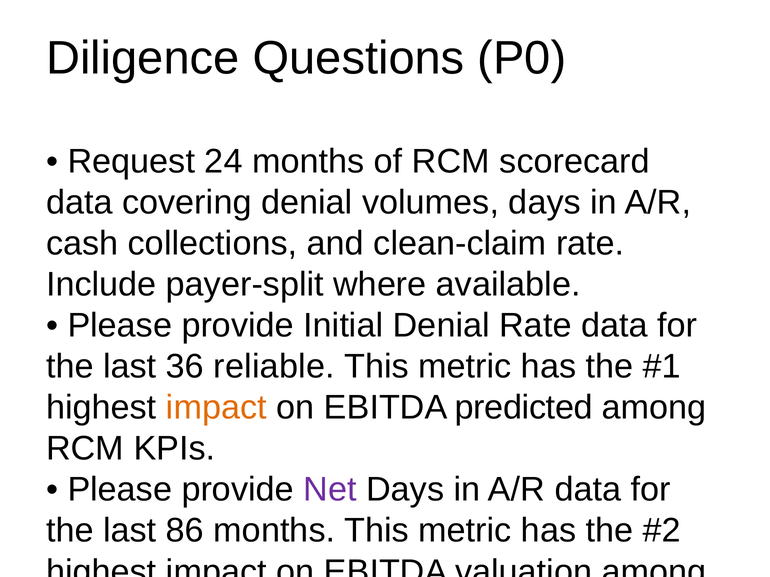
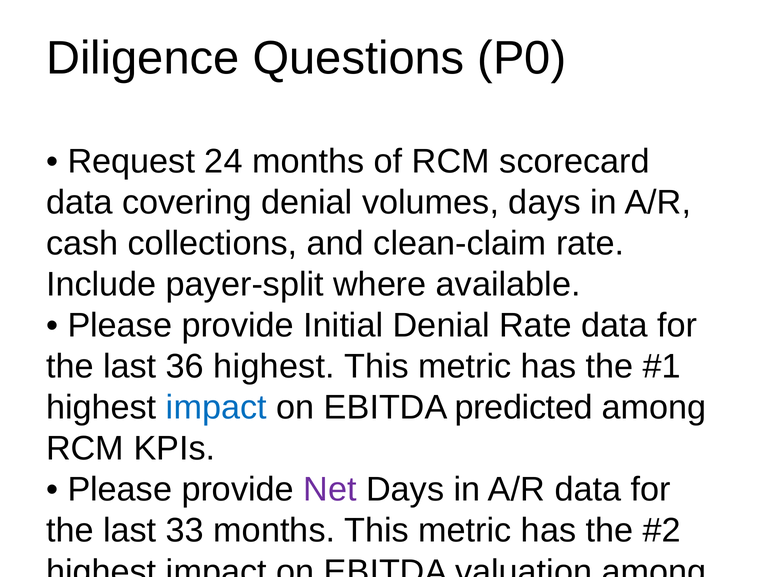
36 reliable: reliable -> highest
impact at (216, 408) colour: orange -> blue
86: 86 -> 33
